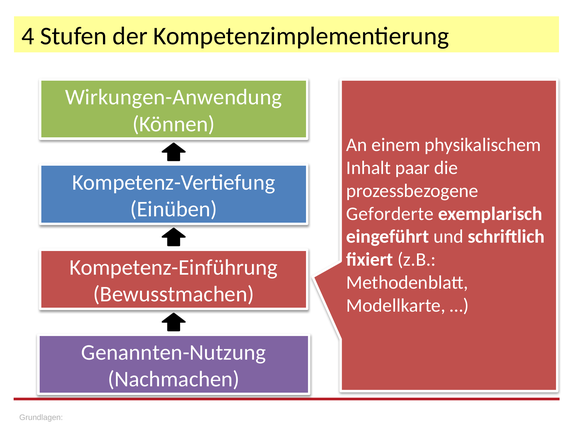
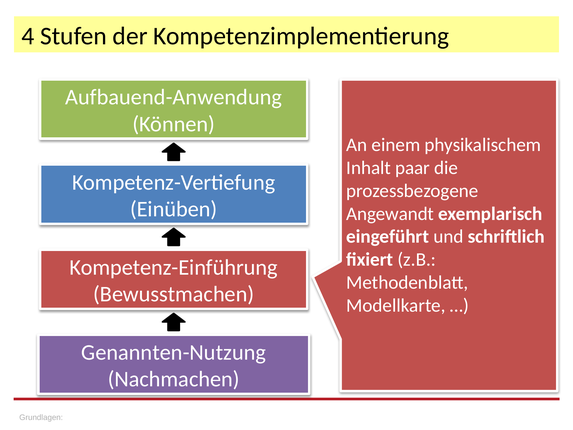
Wirkungen-Anwendung: Wirkungen-Anwendung -> Aufbauend-Anwendung
Geforderte: Geforderte -> Angewandt
